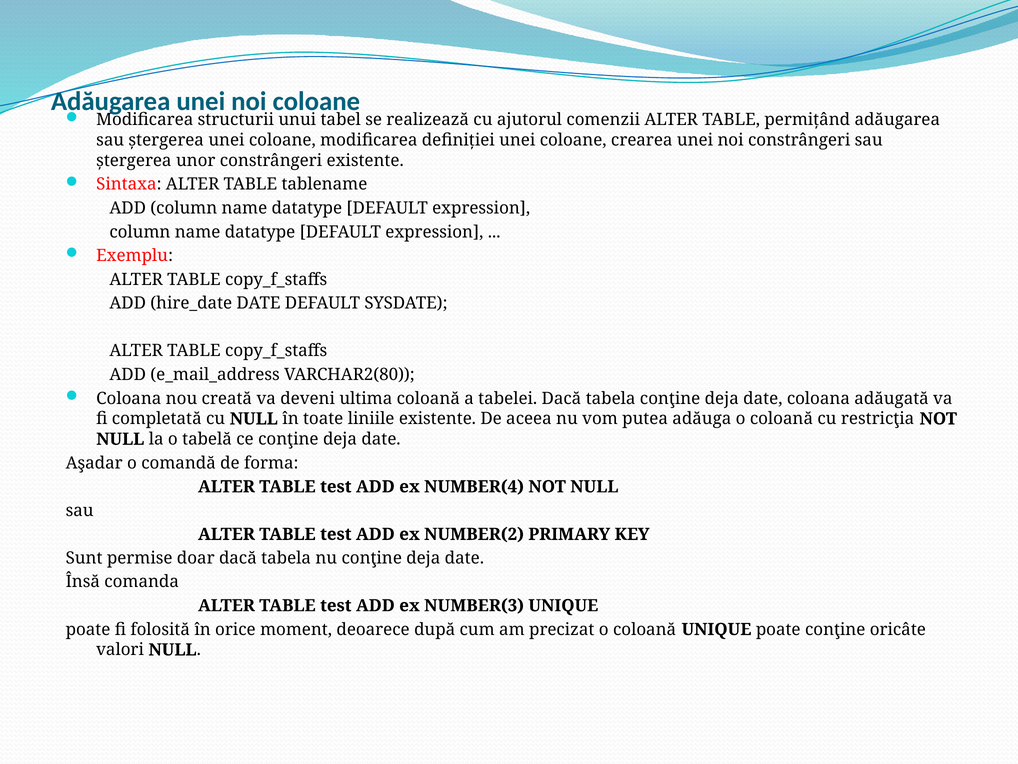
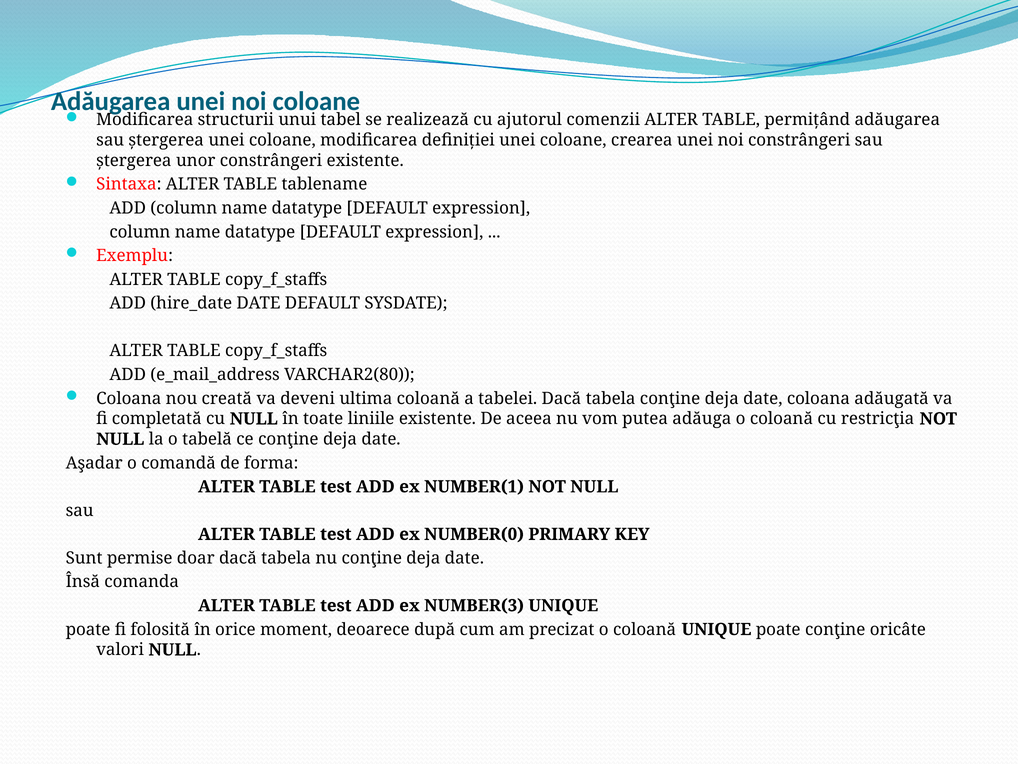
NUMBER(4: NUMBER(4 -> NUMBER(1
NUMBER(2: NUMBER(2 -> NUMBER(0
